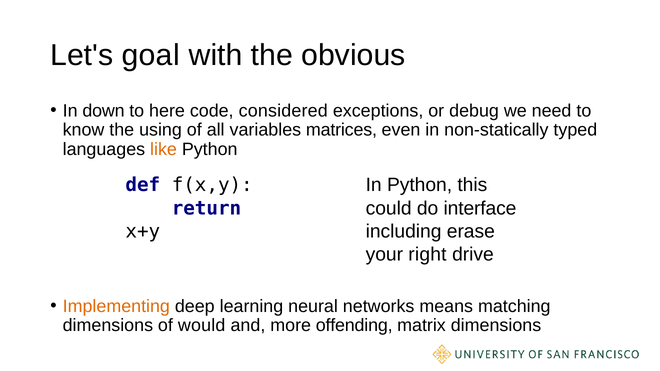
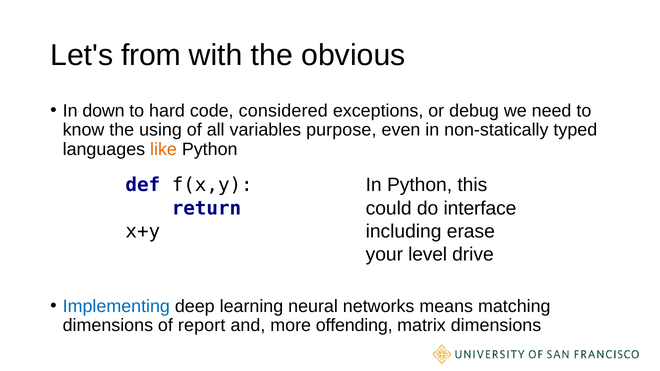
goal: goal -> from
here: here -> hard
matrices: matrices -> purpose
right: right -> level
Implementing colour: orange -> blue
would: would -> report
